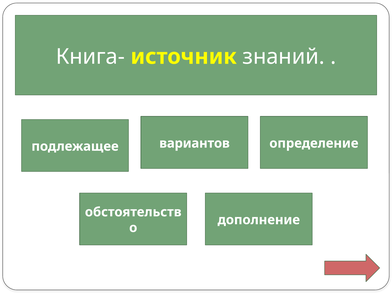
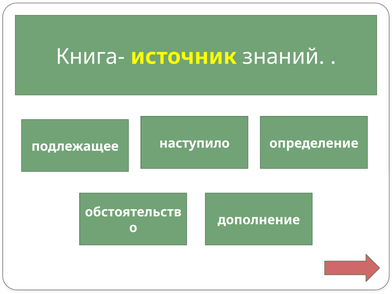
вариантов: вариантов -> наступило
